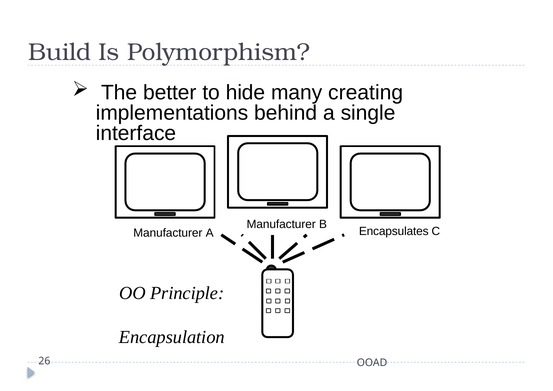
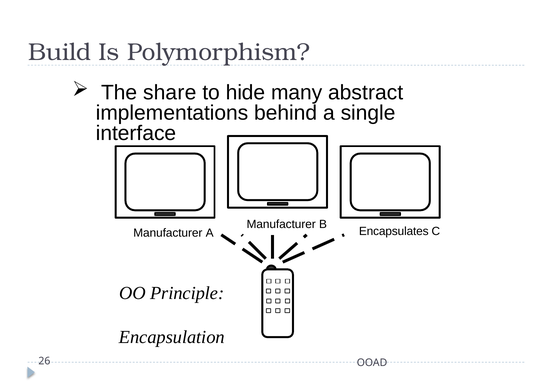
better: better -> share
creating: creating -> abstract
